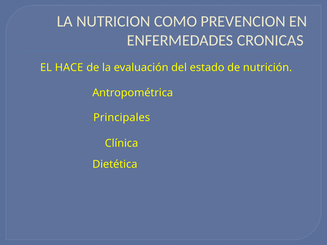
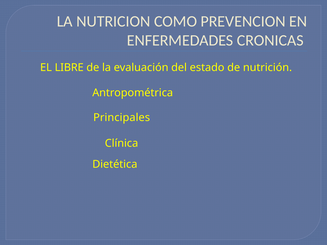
HACE: HACE -> LIBRE
